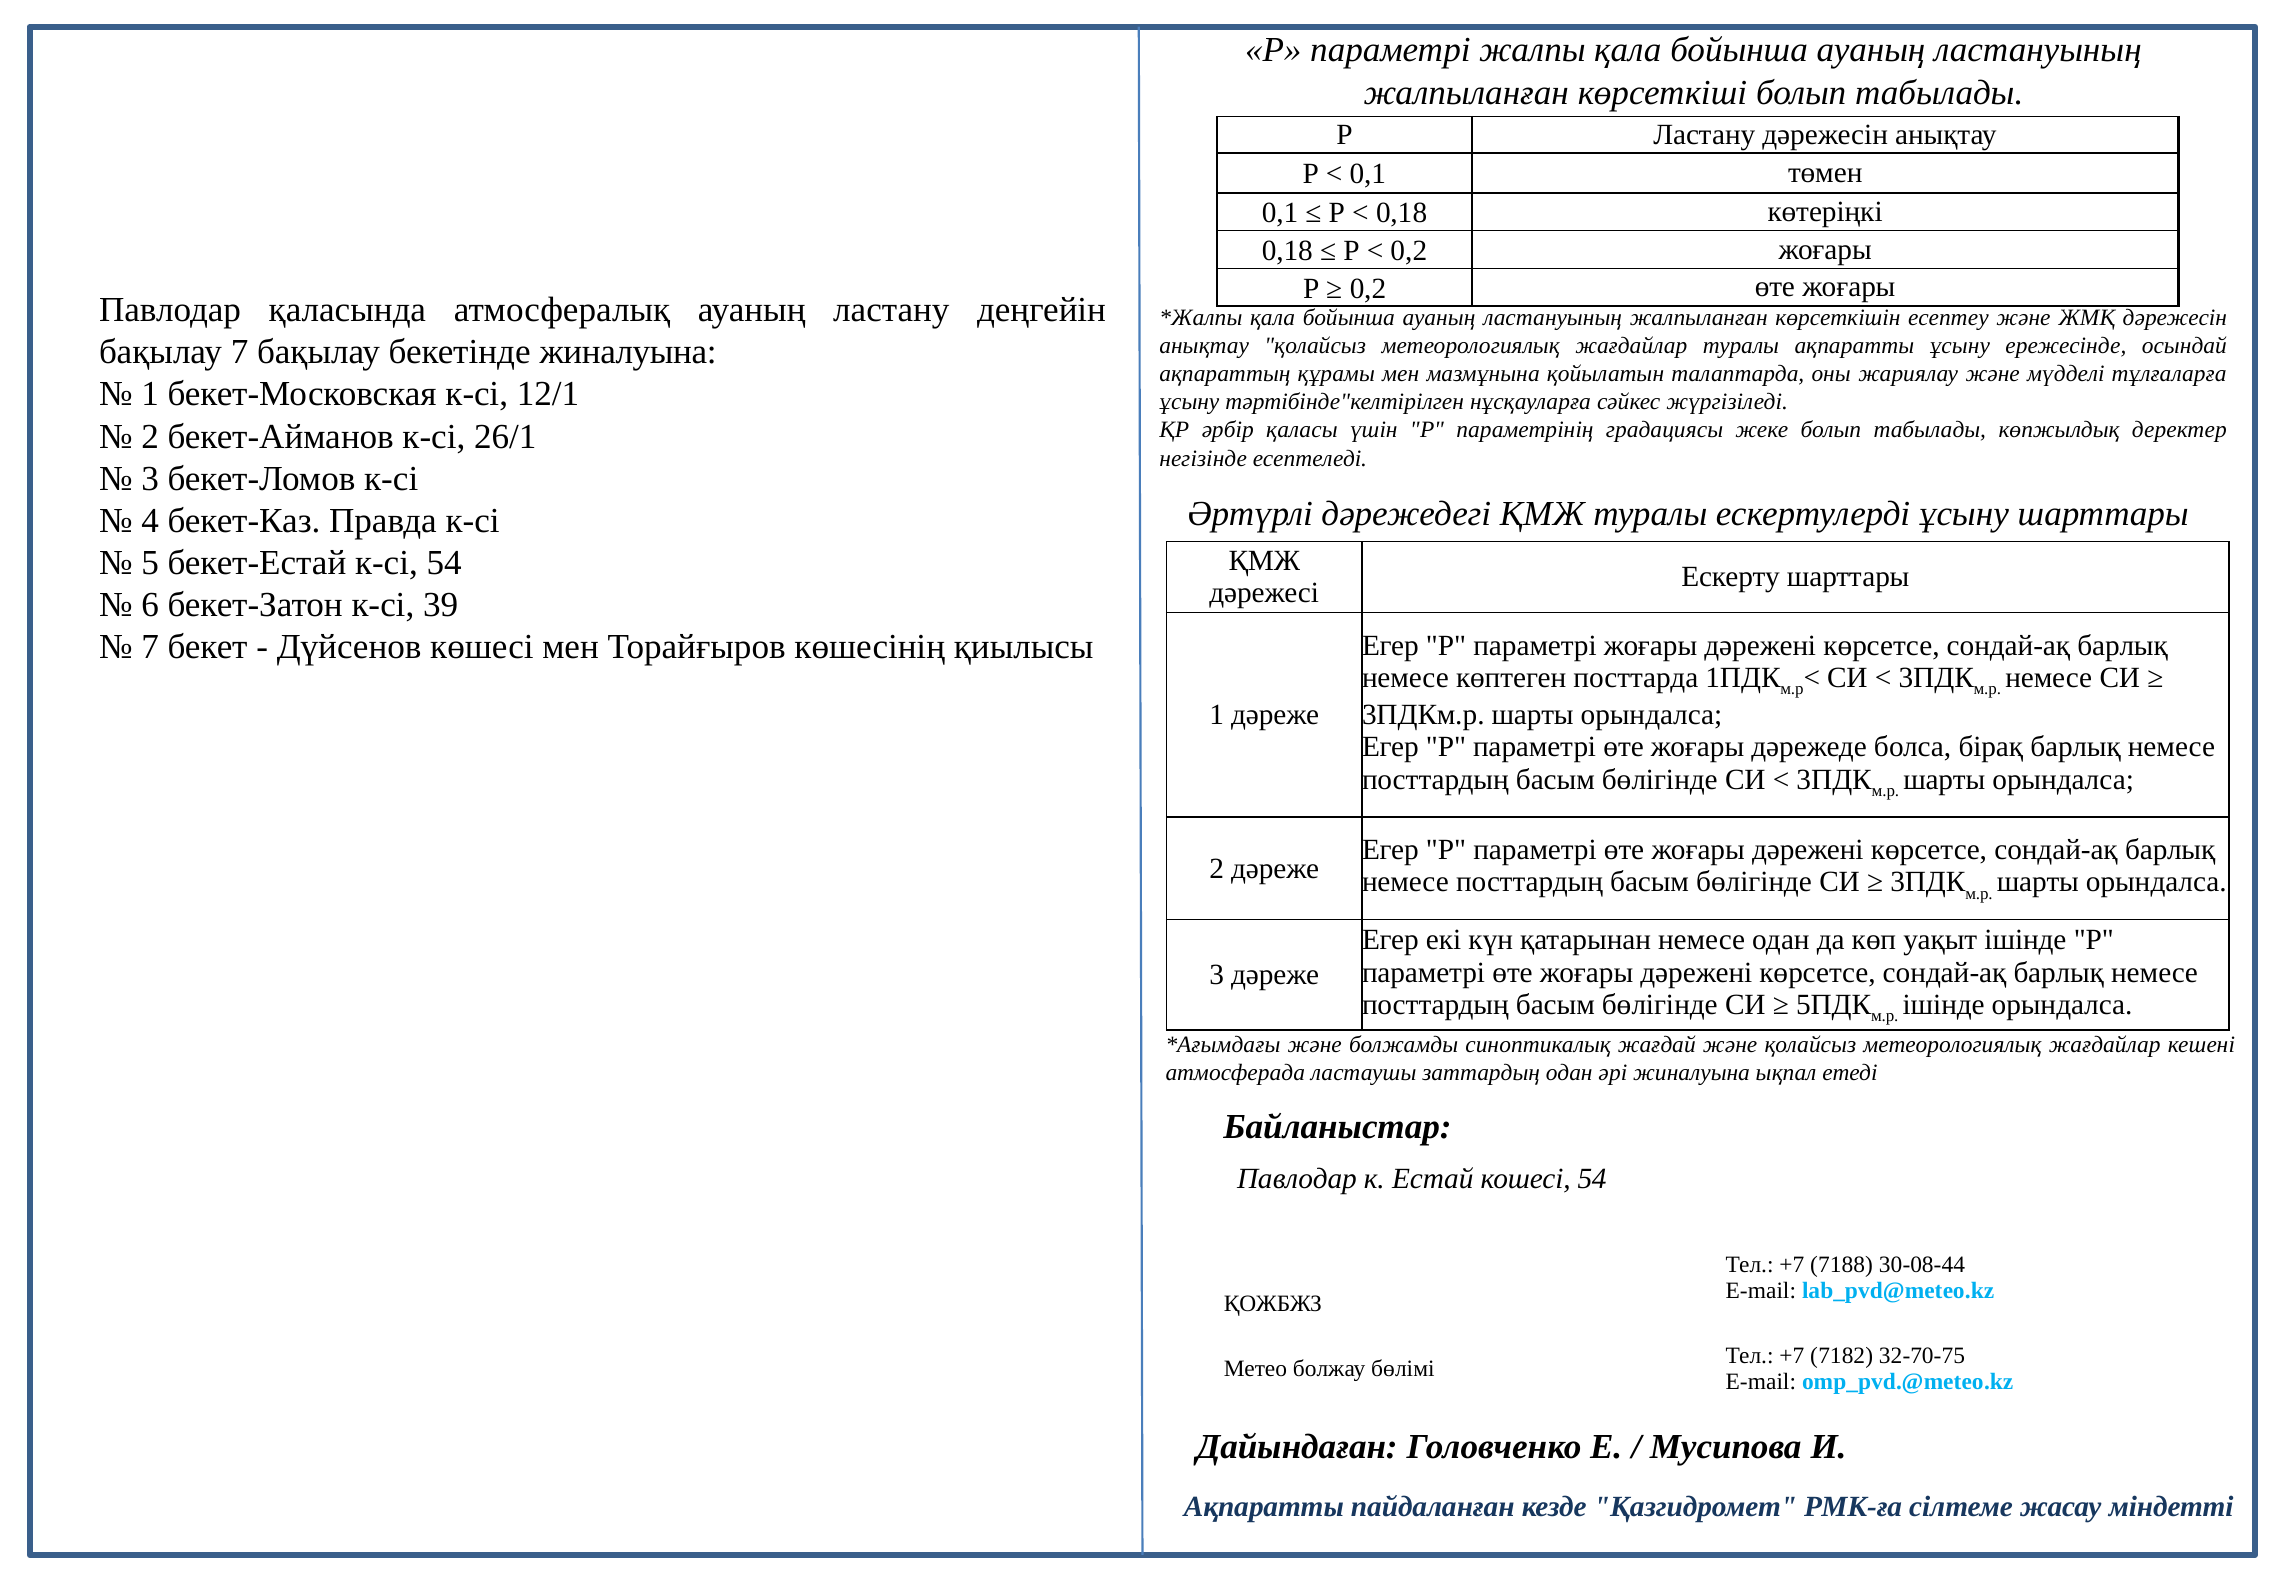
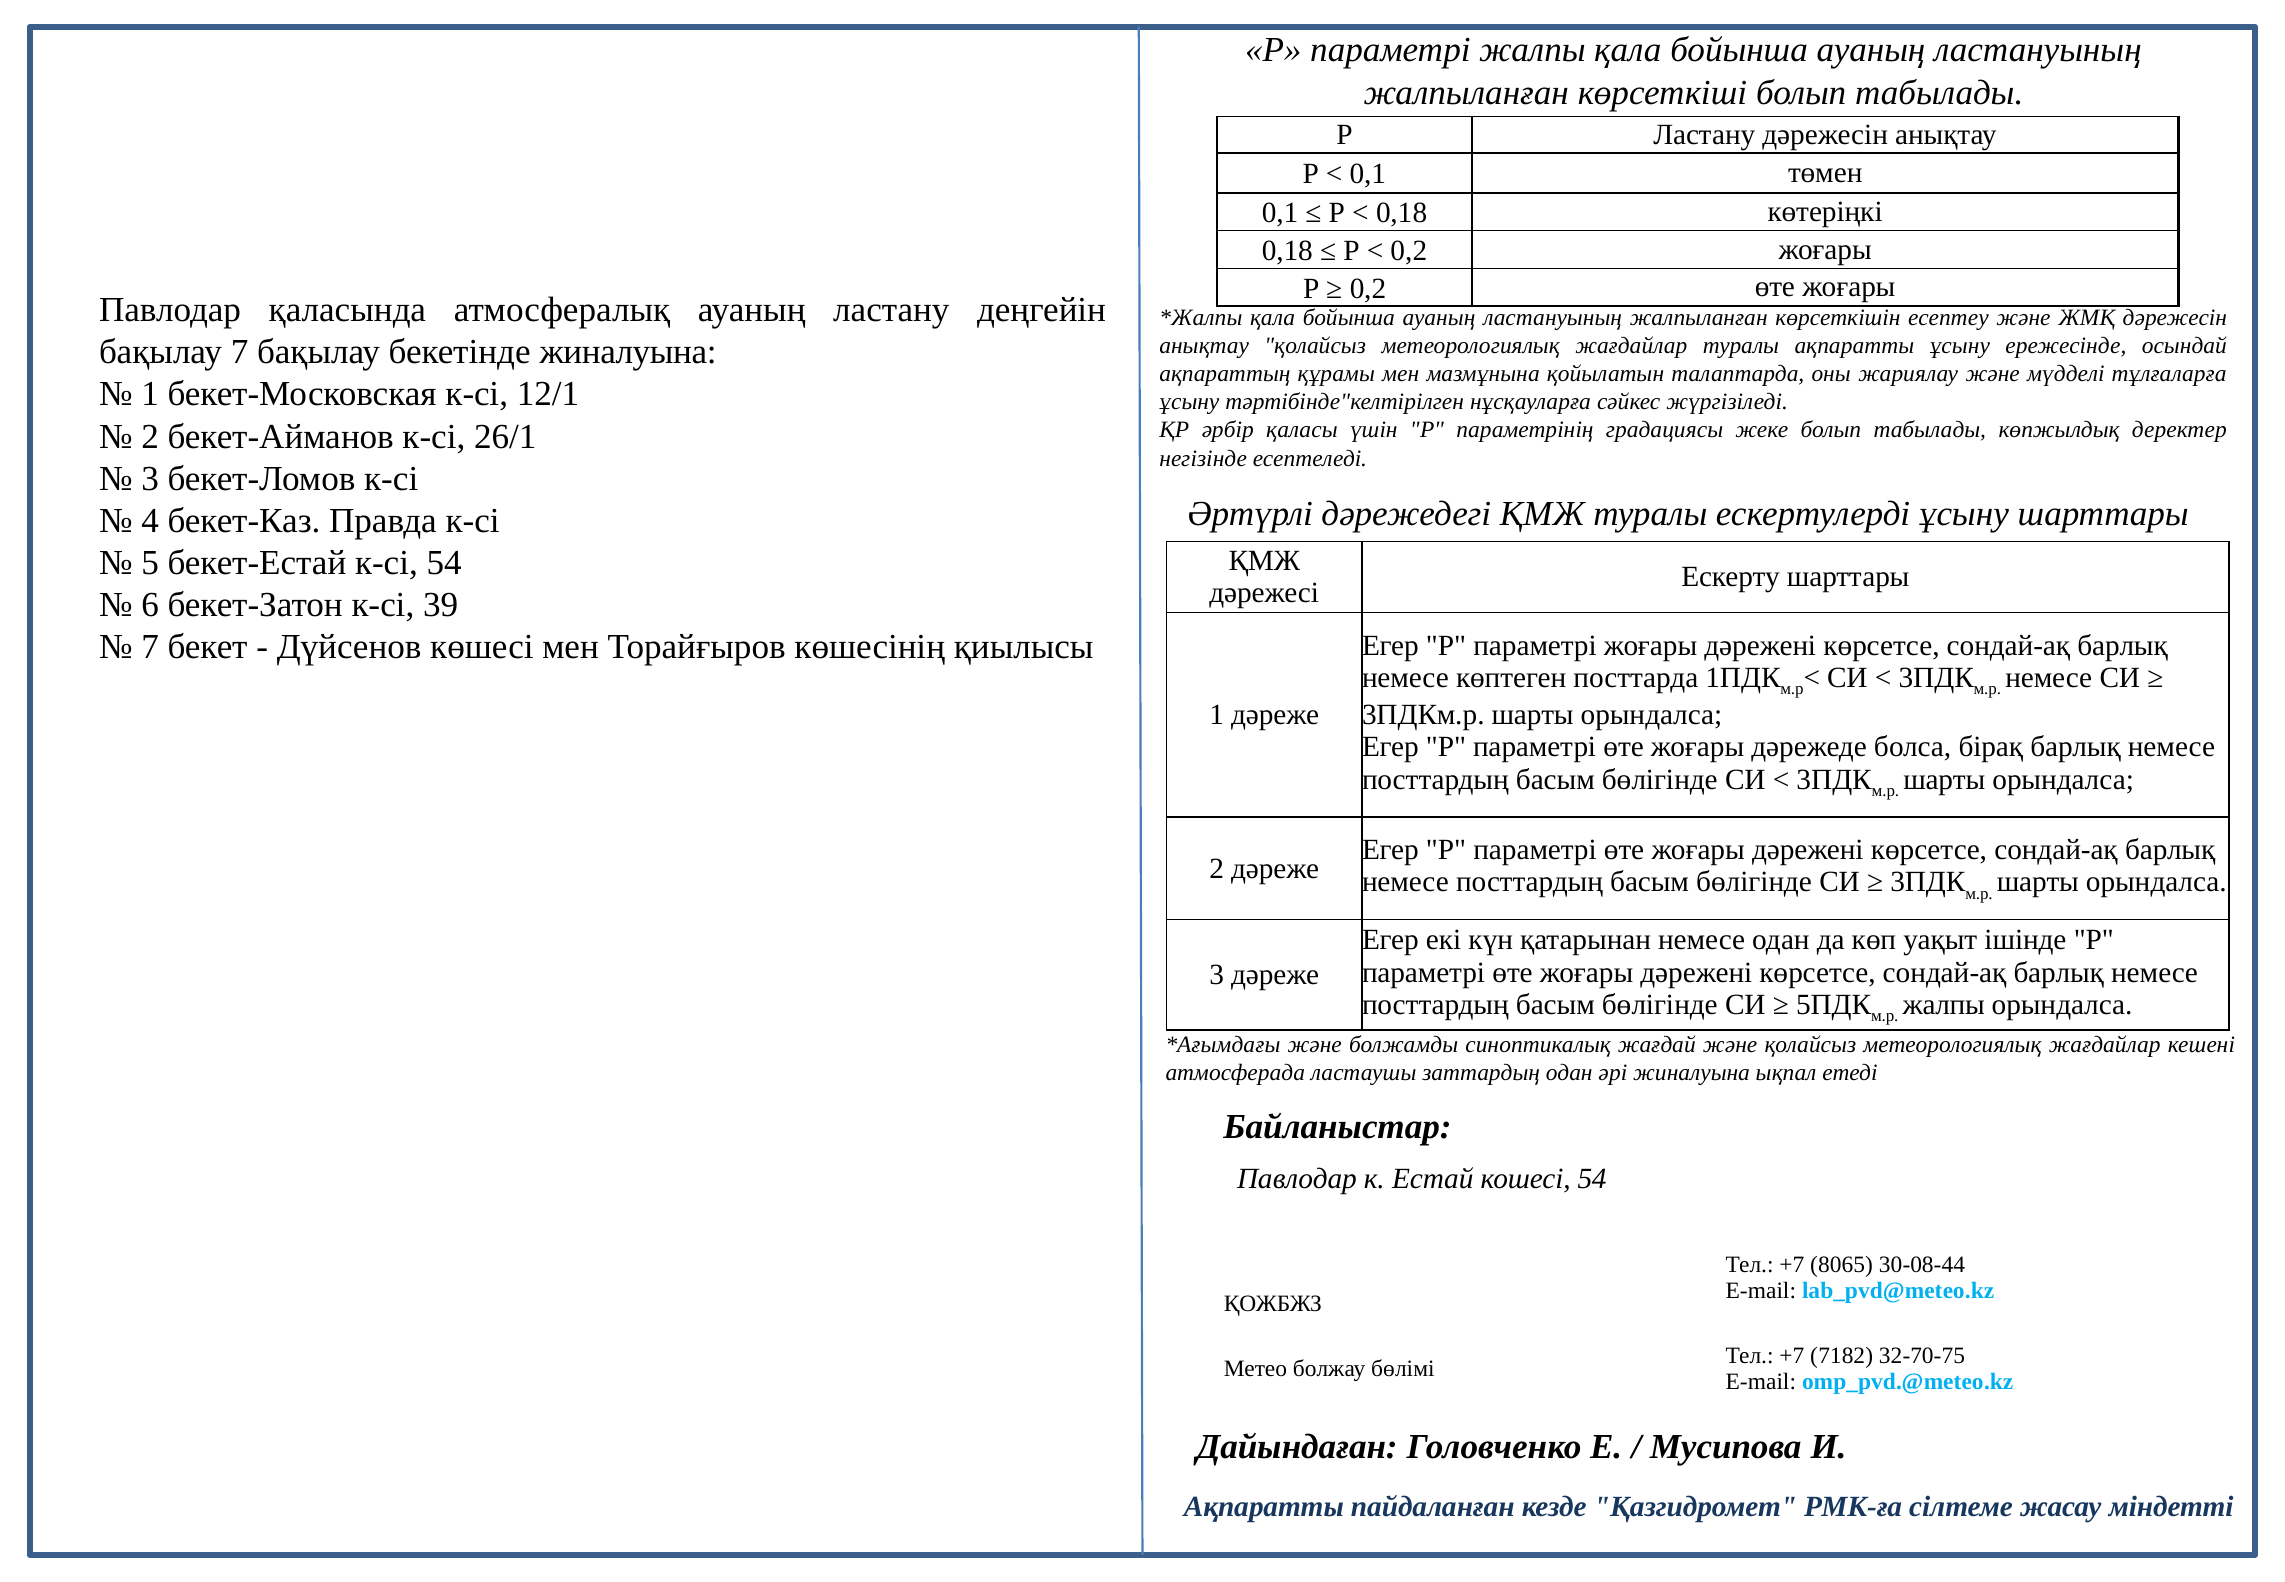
ішінде at (1944, 1005): ішінде -> жалпы
7188: 7188 -> 8065
